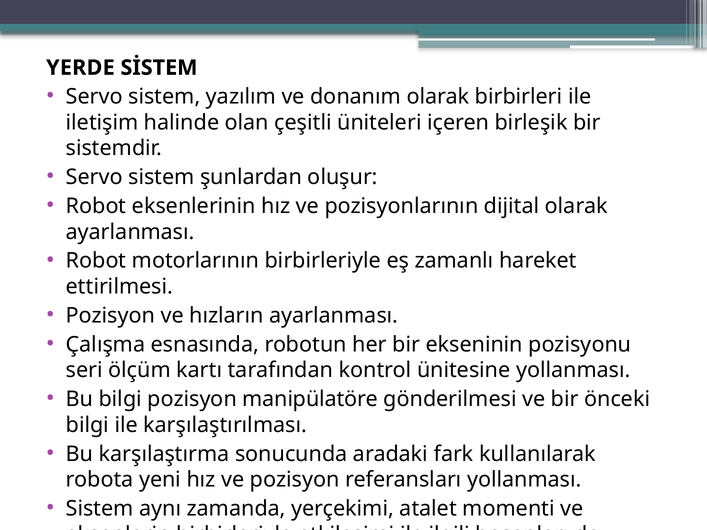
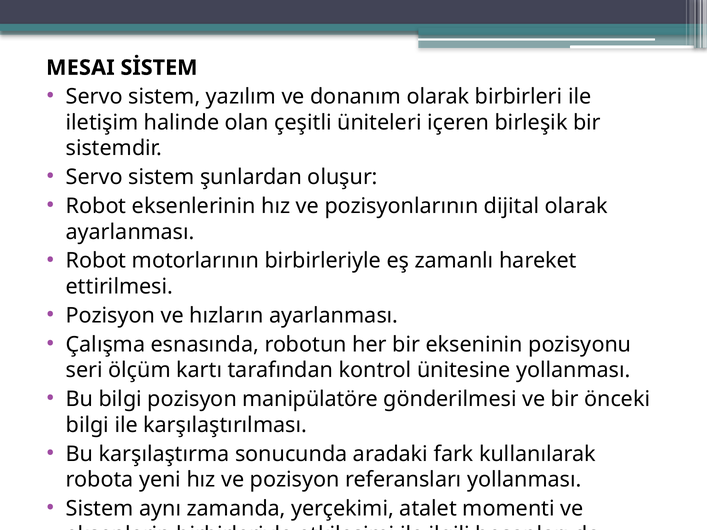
YERDE: YERDE -> MESAI
